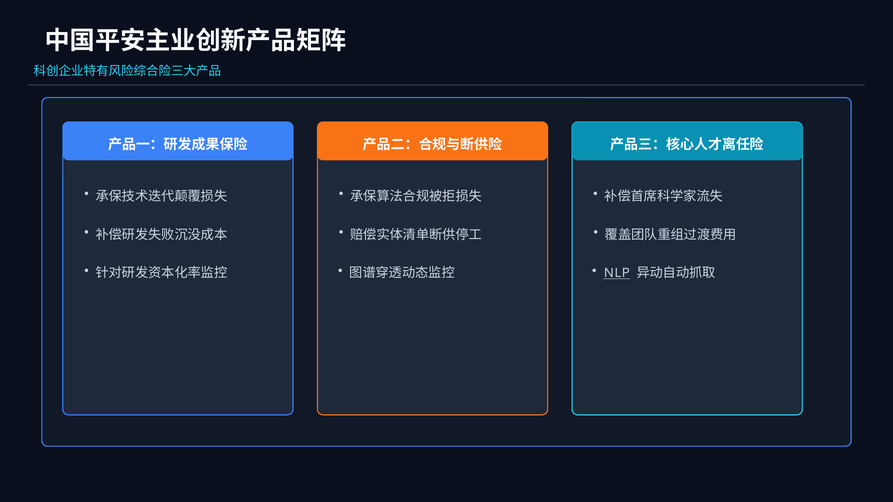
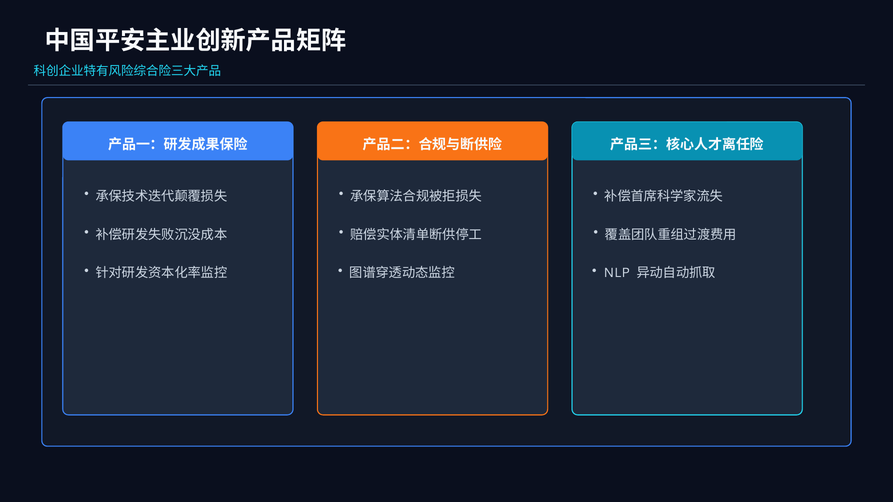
NLP underline: present -> none
